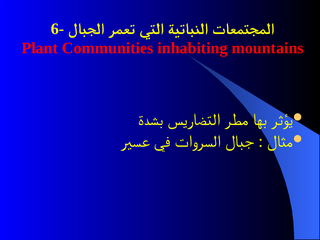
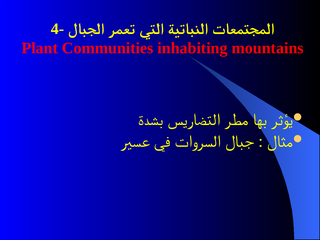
6-: 6- -> 4-
